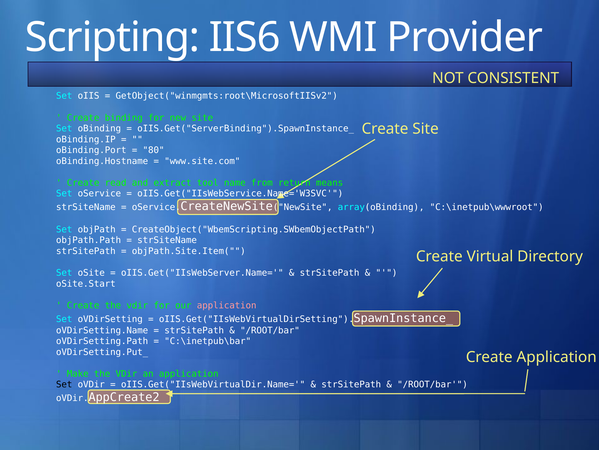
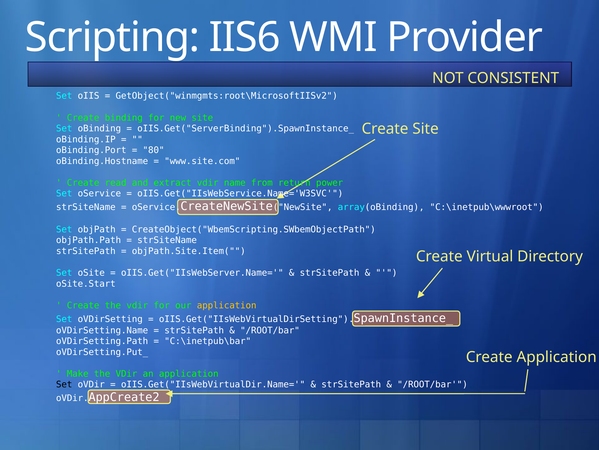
extract tool: tool -> vdir
means: means -> power
application at (227, 305) colour: pink -> yellow
